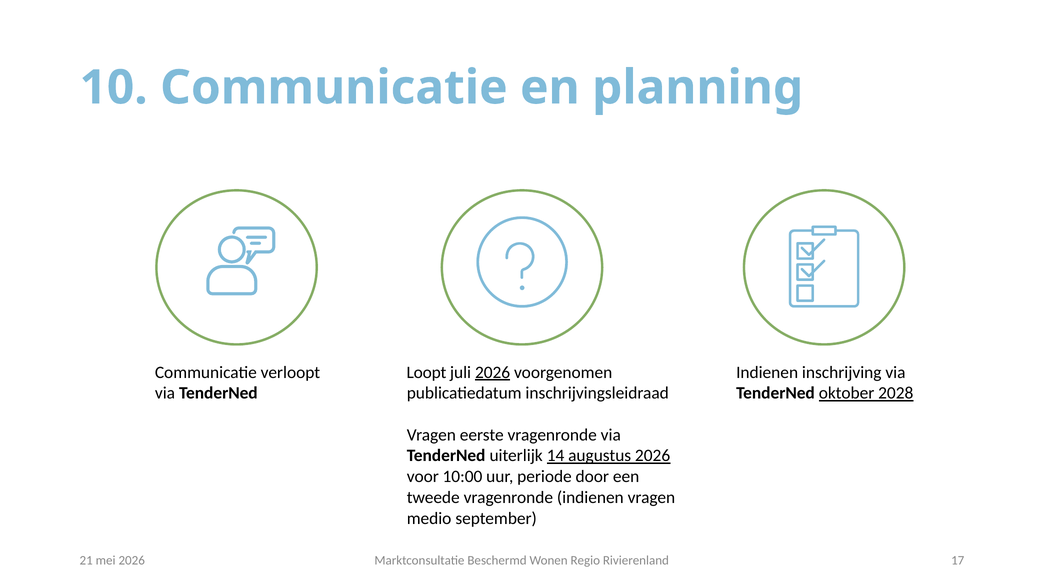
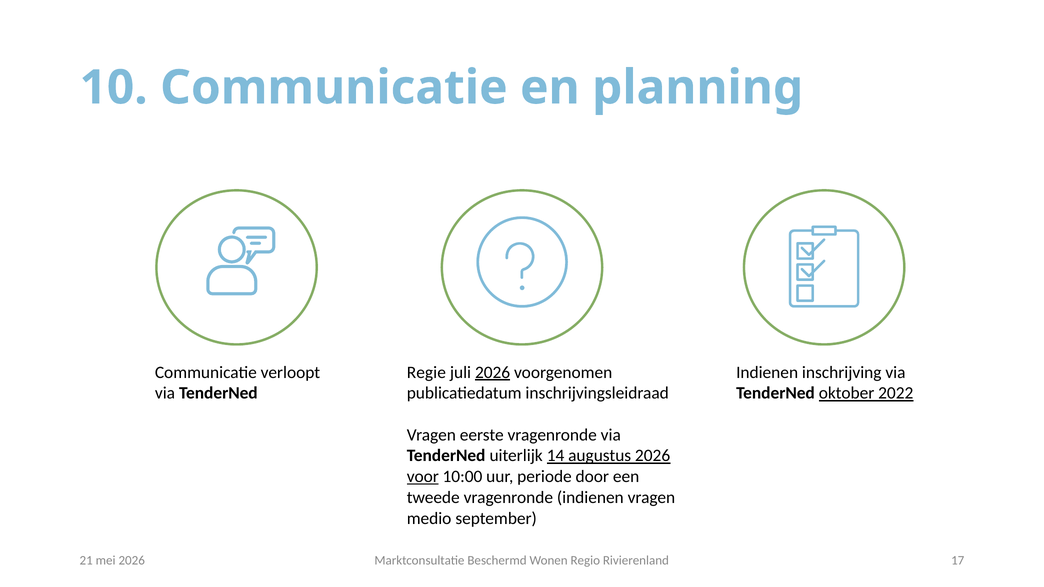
Loopt: Loopt -> Regie
2028: 2028 -> 2022
voor underline: none -> present
